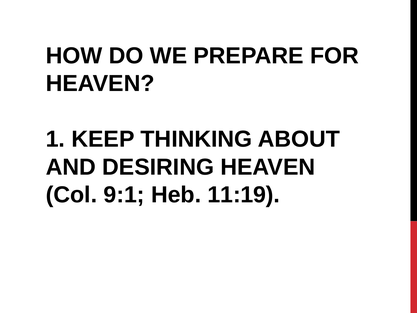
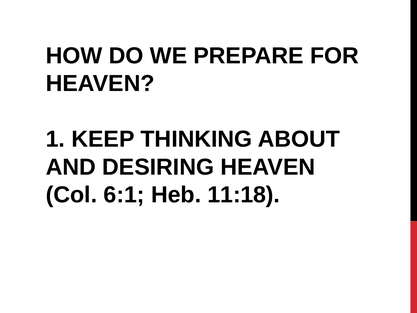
9:1: 9:1 -> 6:1
11:19: 11:19 -> 11:18
